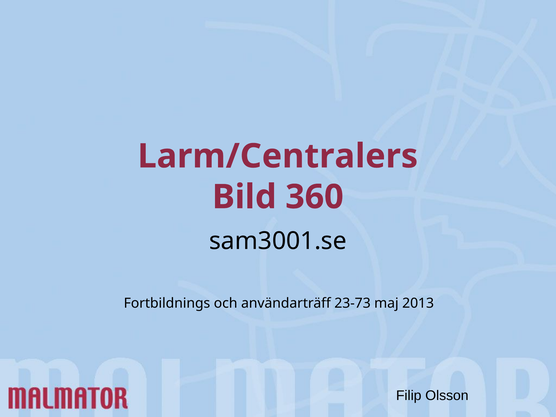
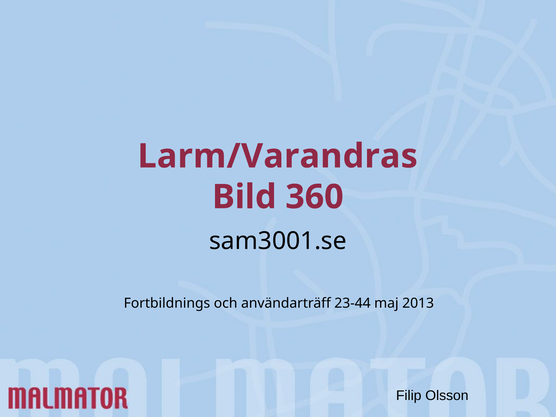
Larm/Centralers: Larm/Centralers -> Larm/Varandras
23-73: 23-73 -> 23-44
